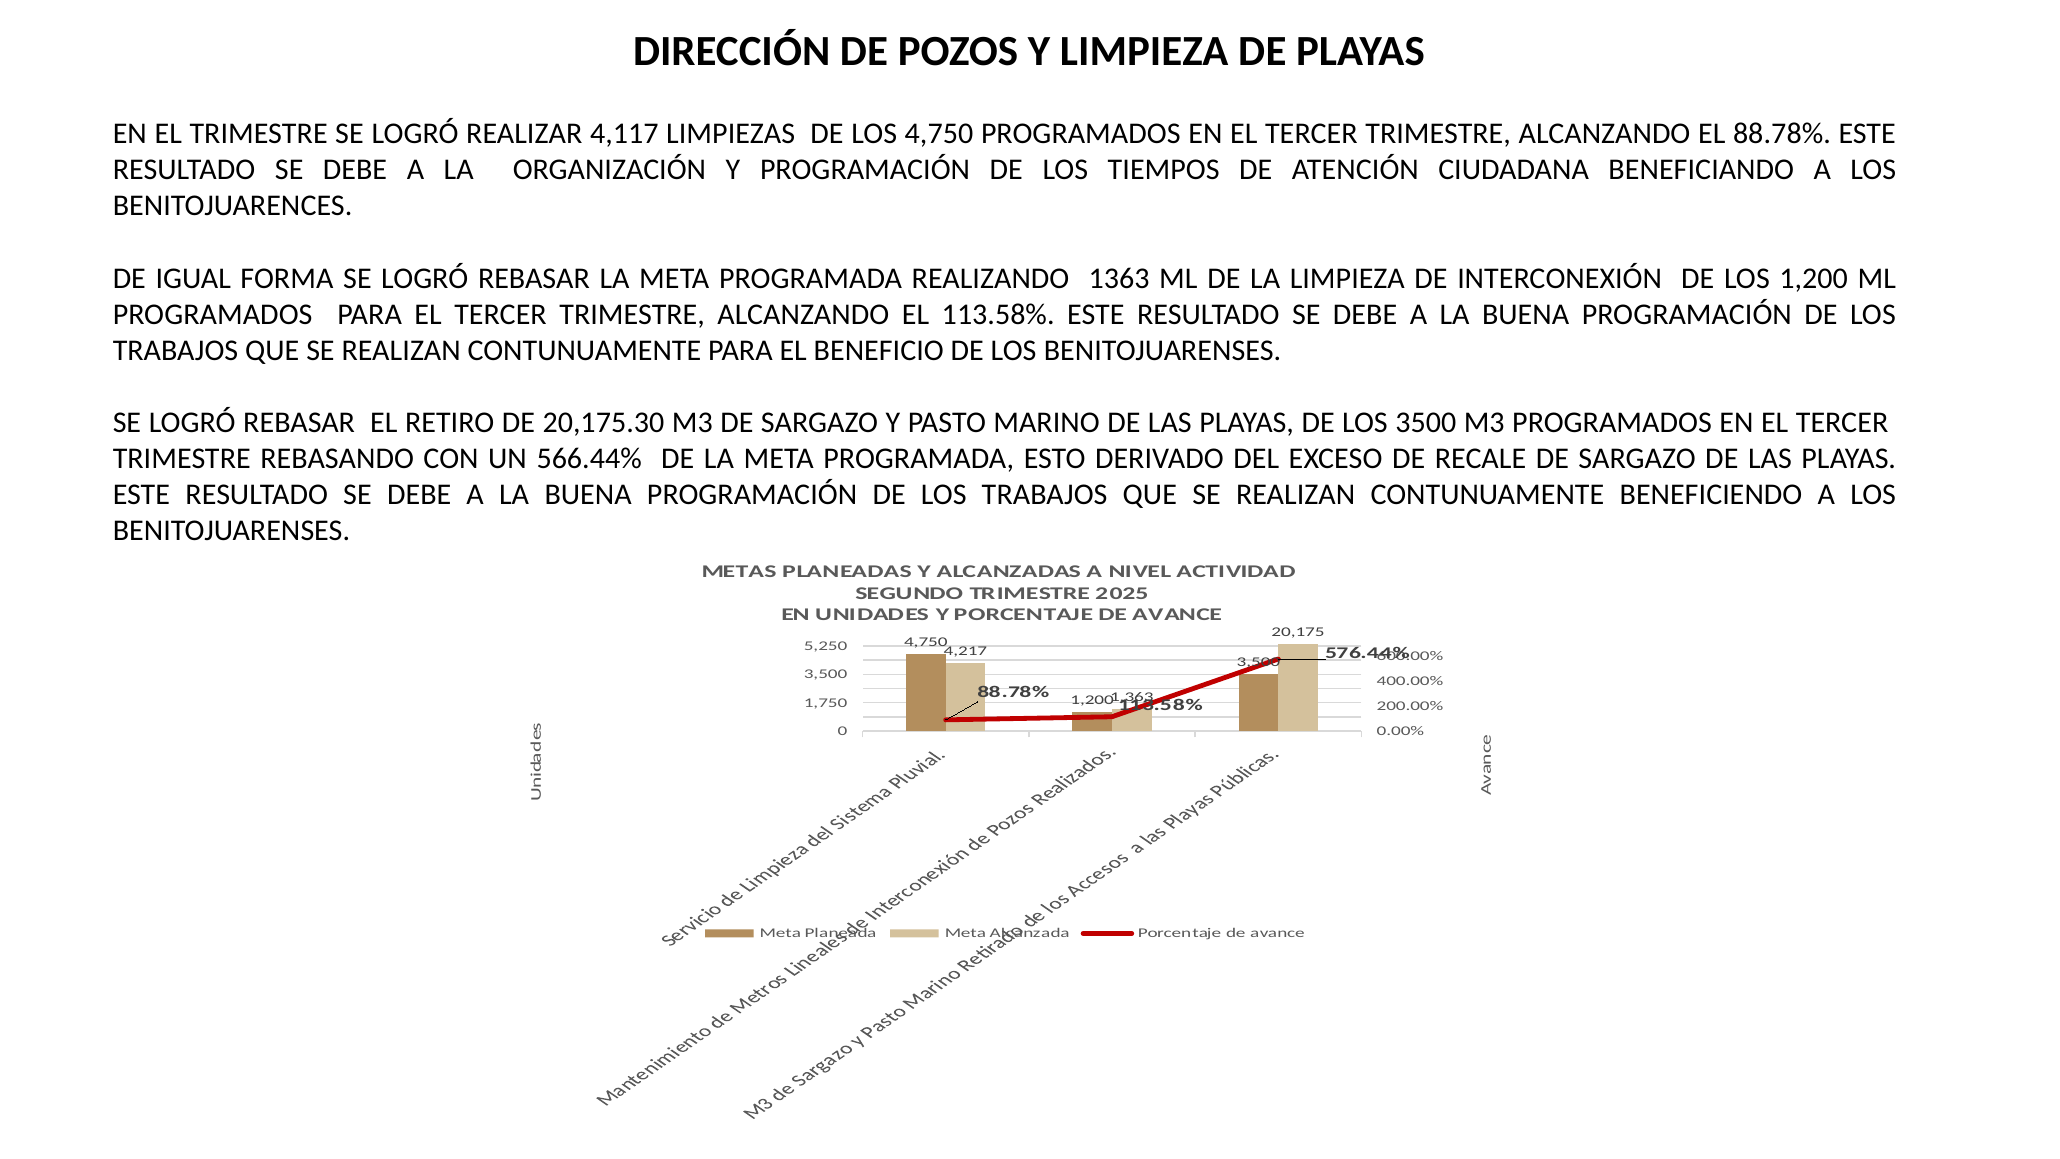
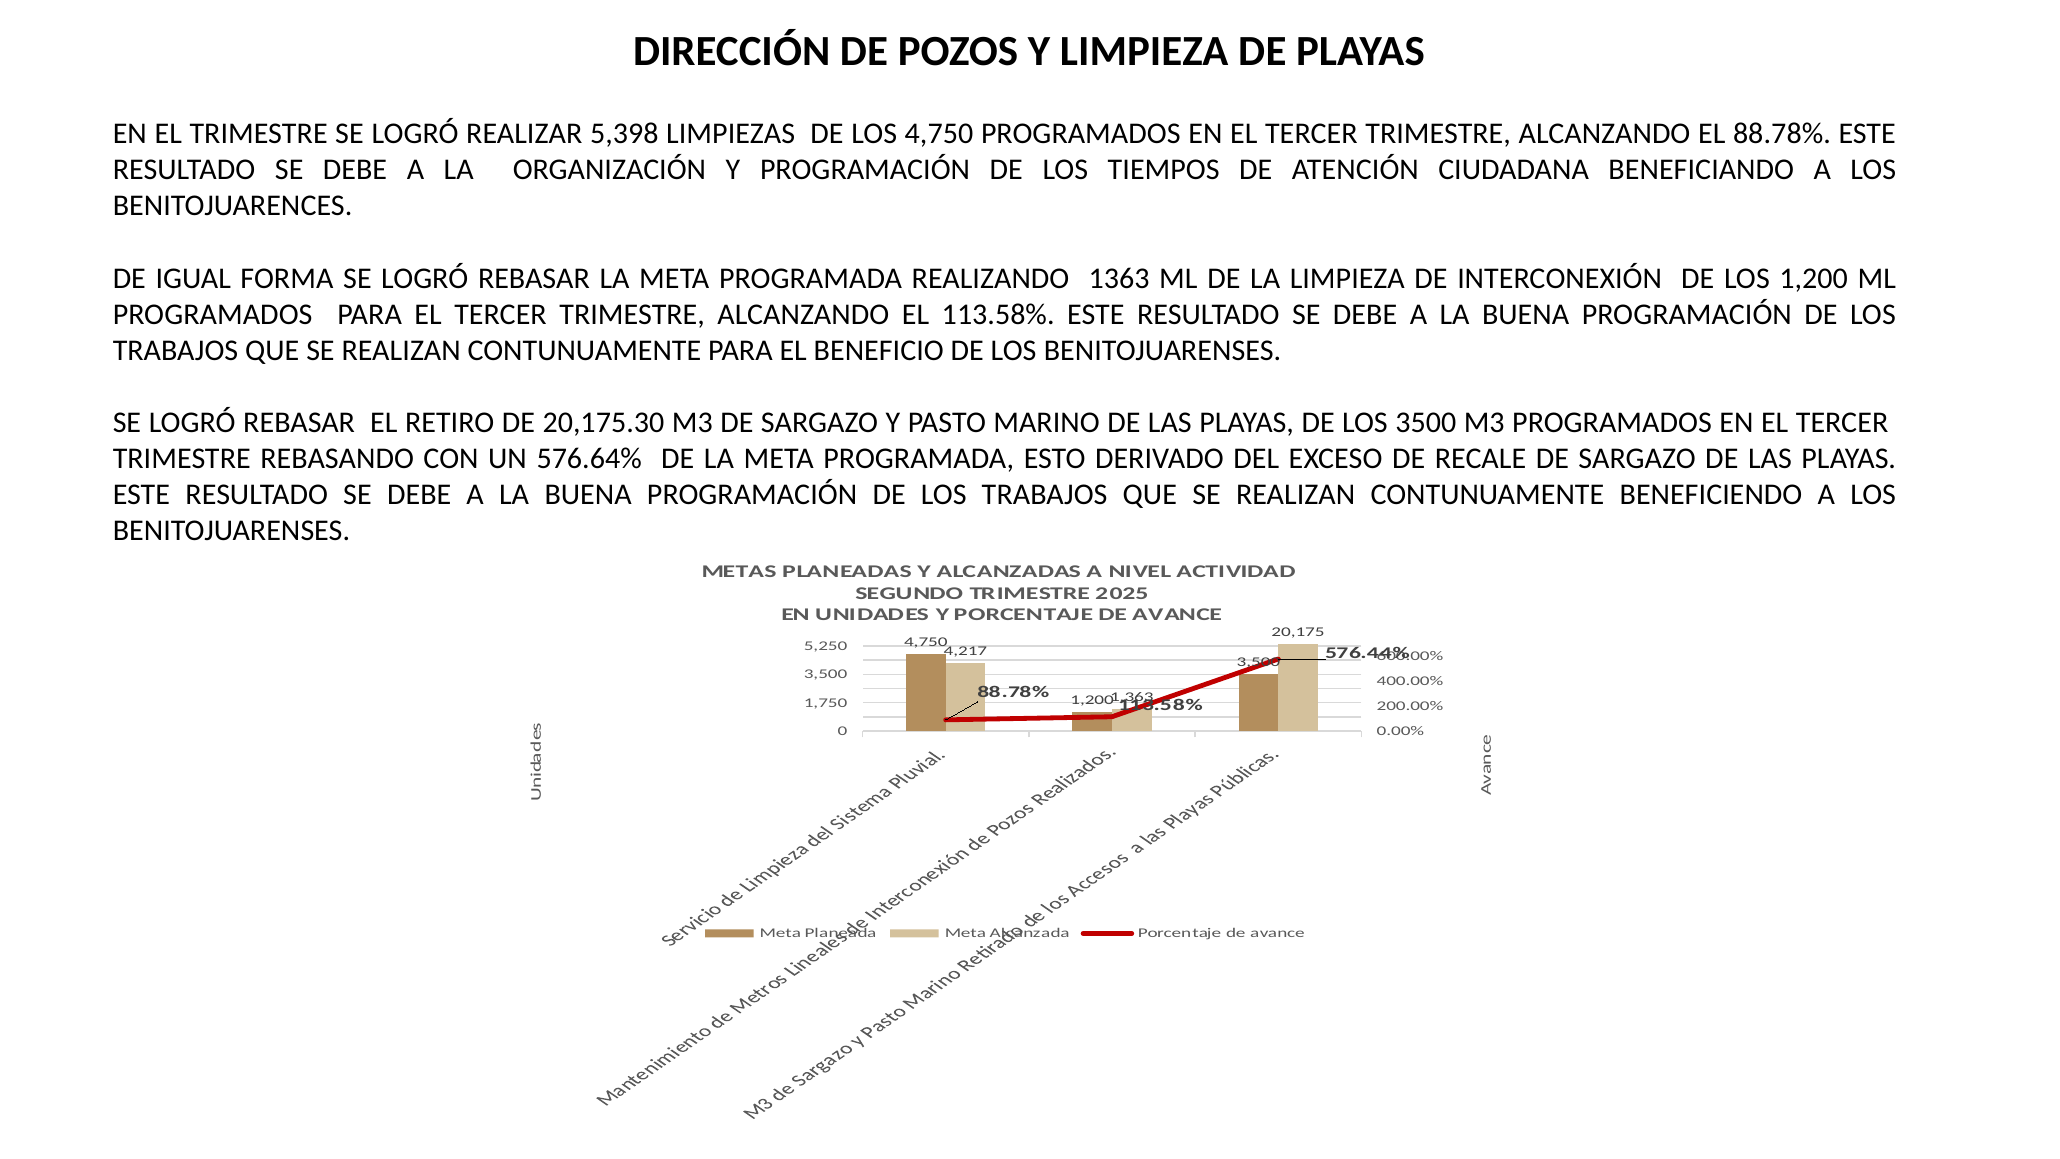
4,117: 4,117 -> 5,398
566.44%: 566.44% -> 576.64%
